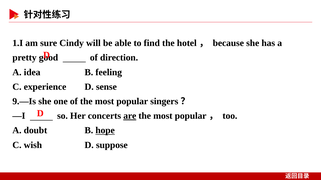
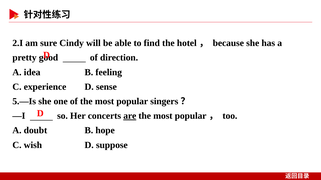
1.I: 1.I -> 2.I
9.—Is: 9.—Is -> 5.—Is
hope underline: present -> none
